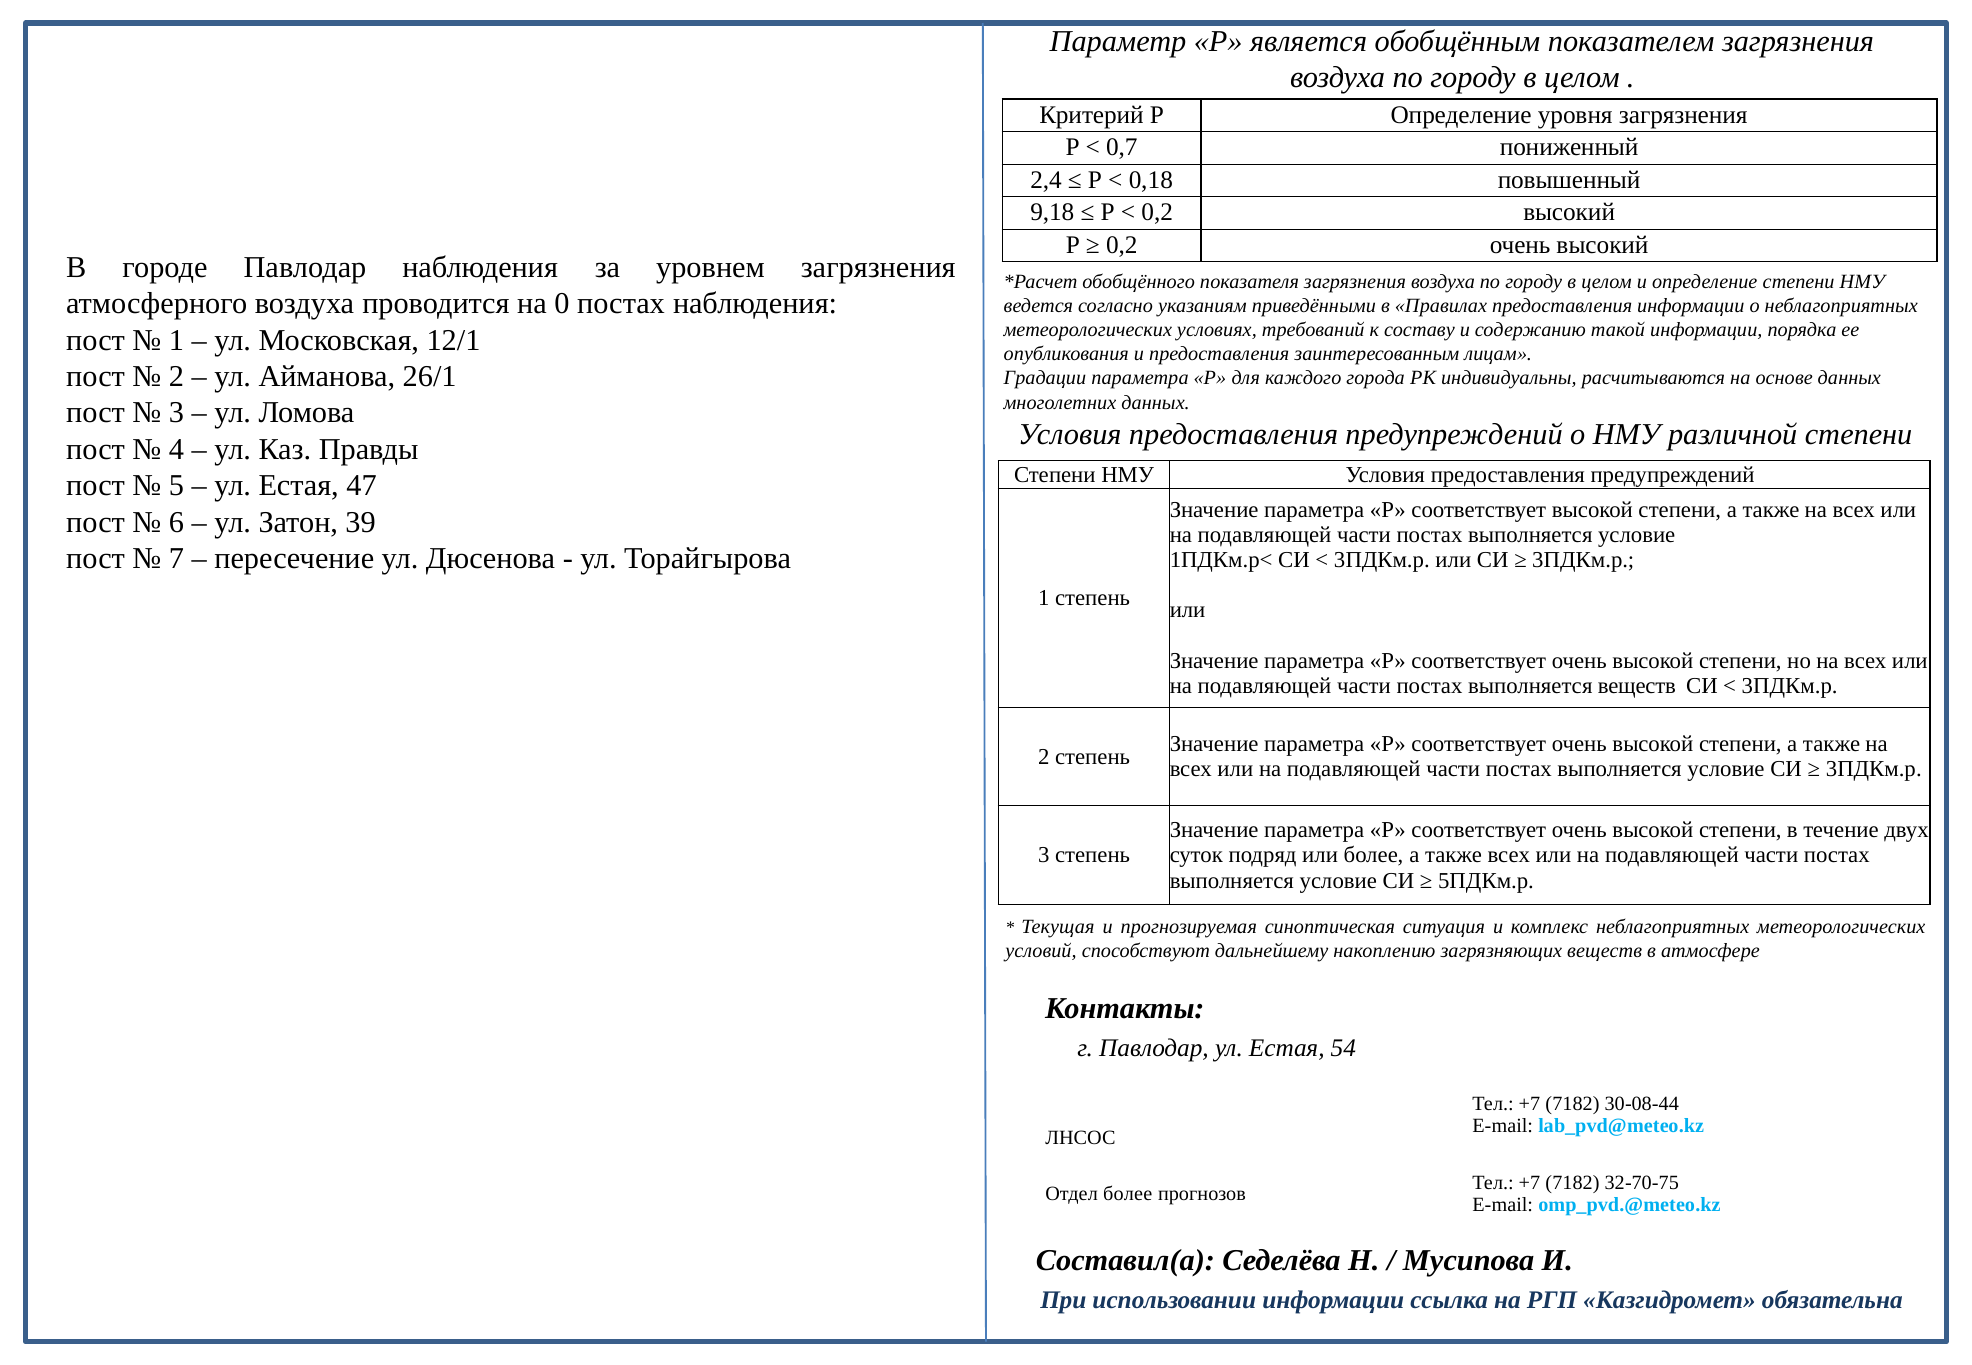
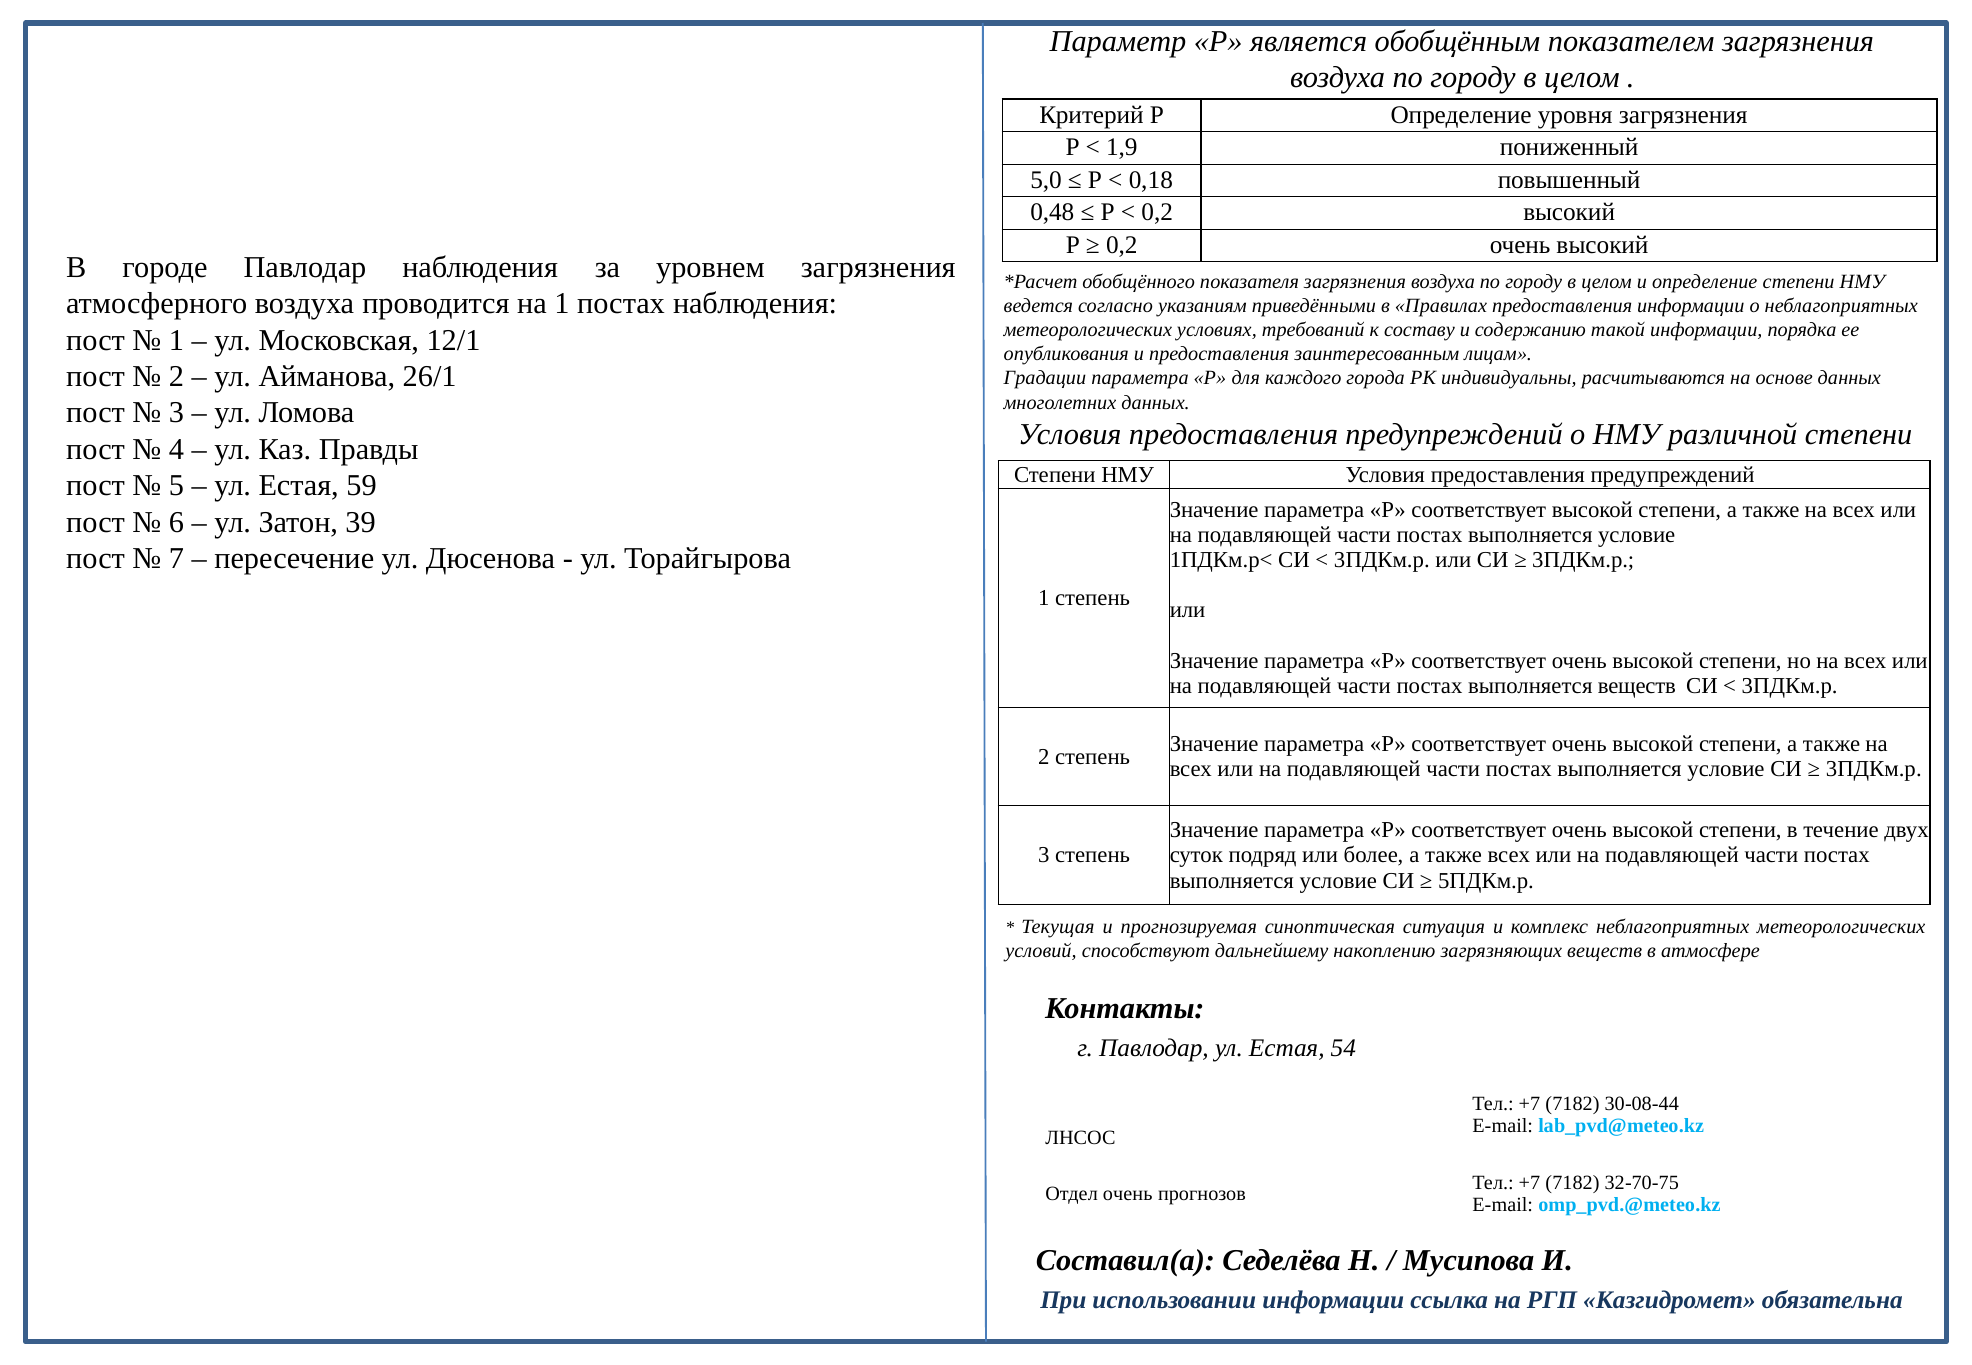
0,7: 0,7 -> 1,9
2,4: 2,4 -> 5,0
9,18: 9,18 -> 0,48
на 0: 0 -> 1
47: 47 -> 59
Отдел более: более -> очень
